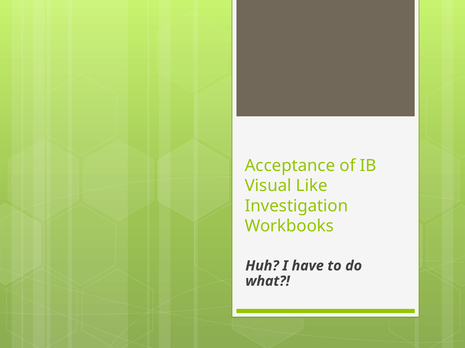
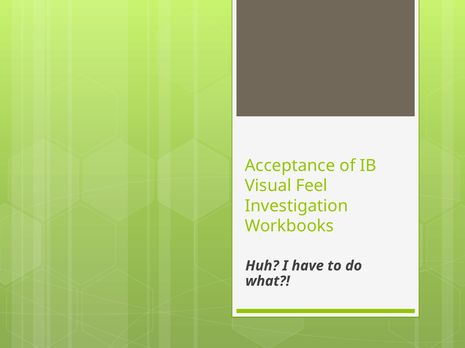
Like: Like -> Feel
